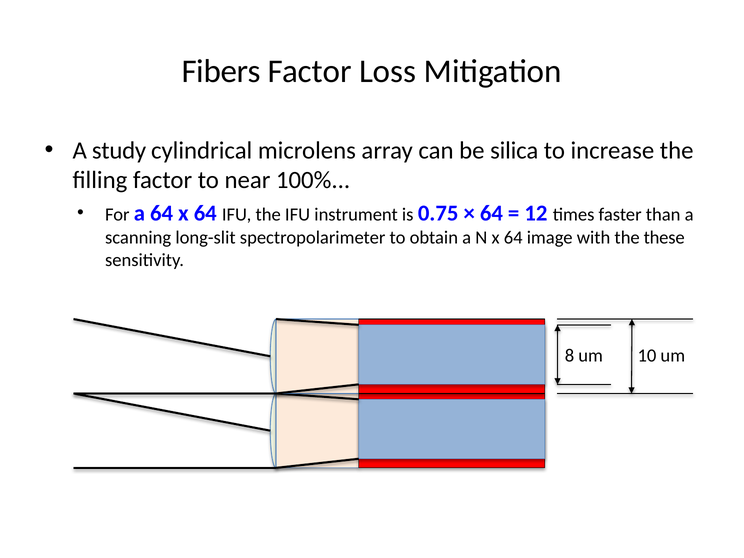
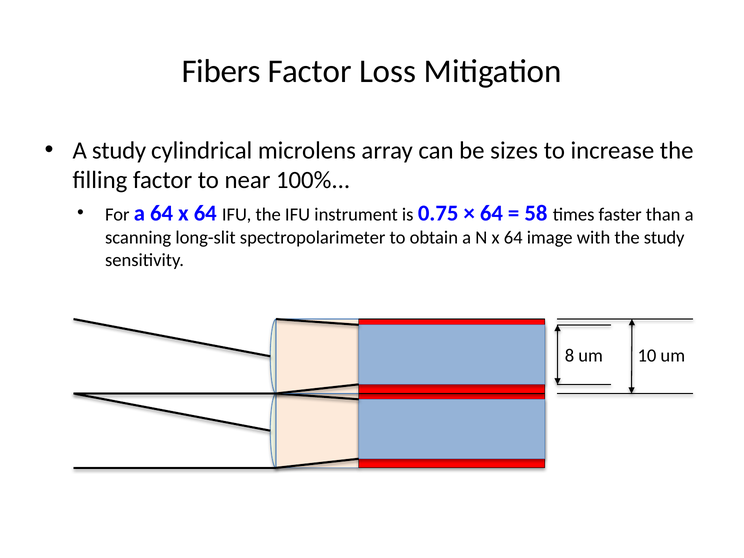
silica: silica -> sizes
12: 12 -> 58
the these: these -> study
